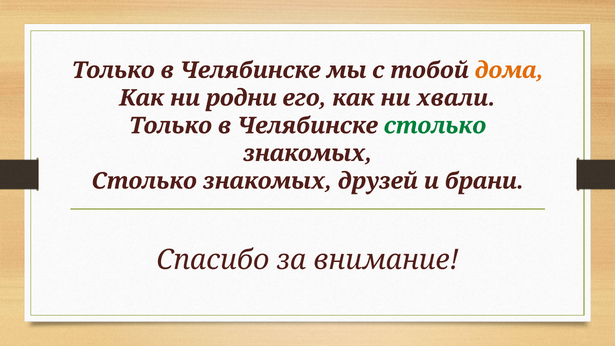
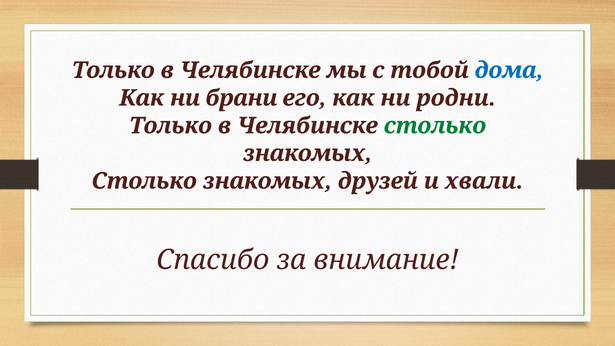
дома colour: orange -> blue
родни: родни -> брани
хвали: хвали -> родни
брани: брани -> хвали
